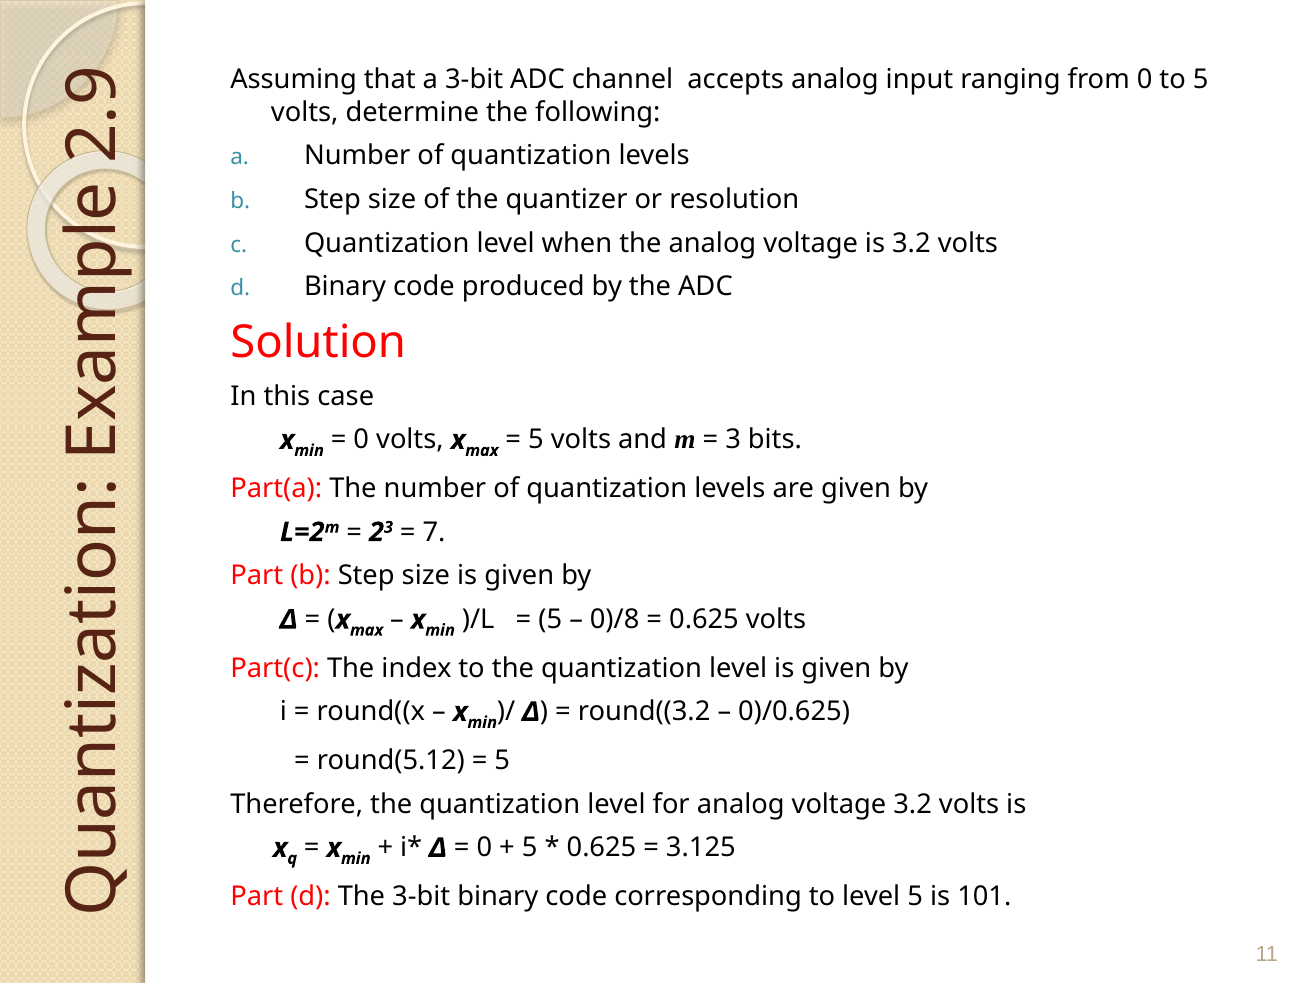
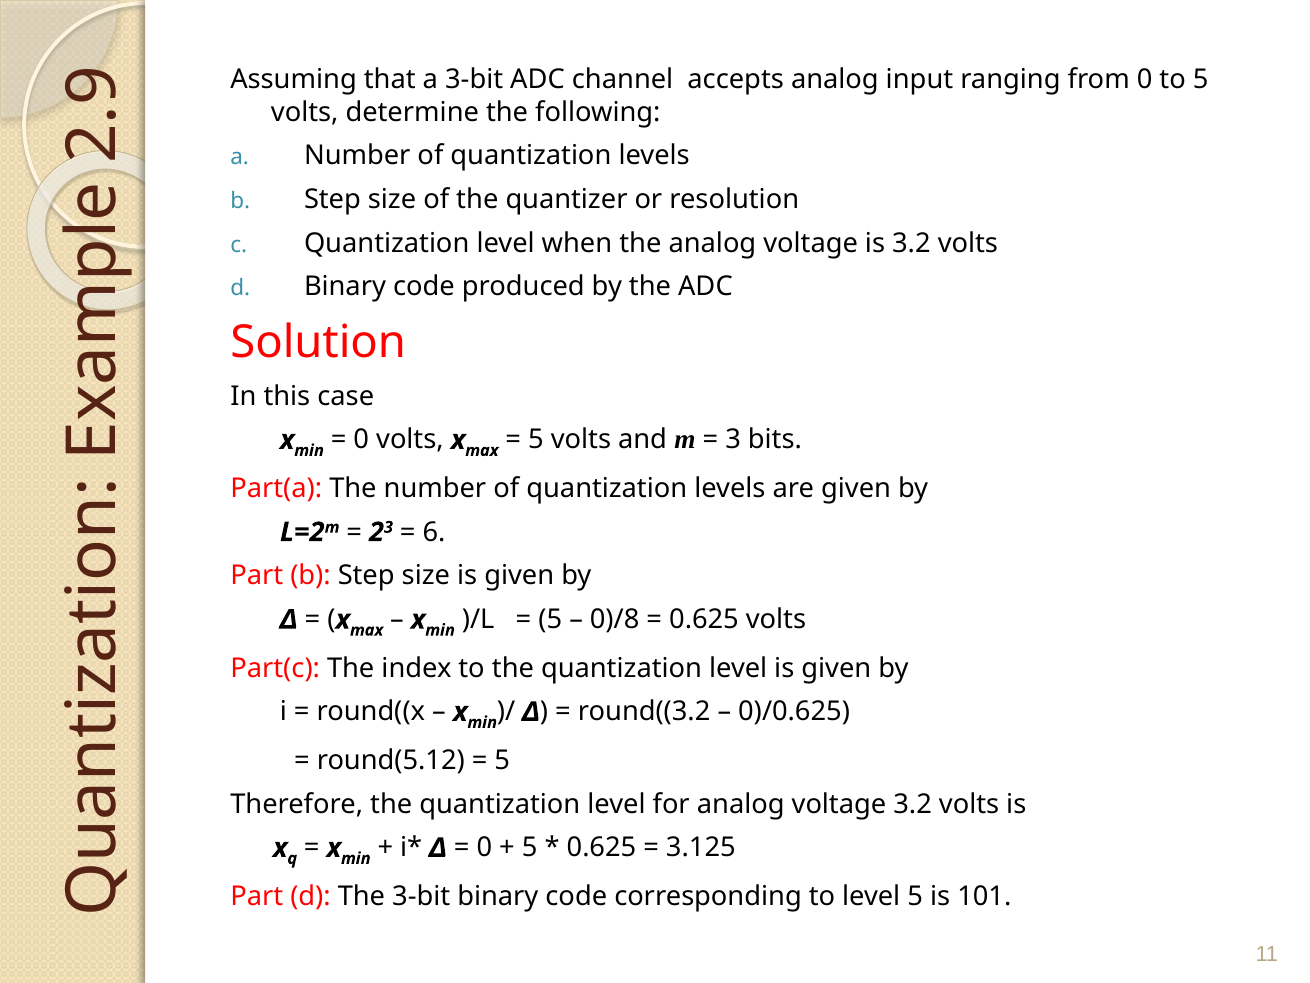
7: 7 -> 6
